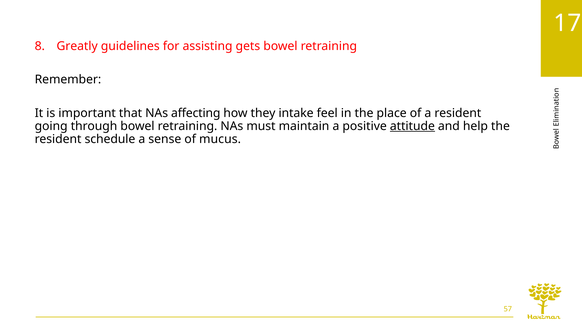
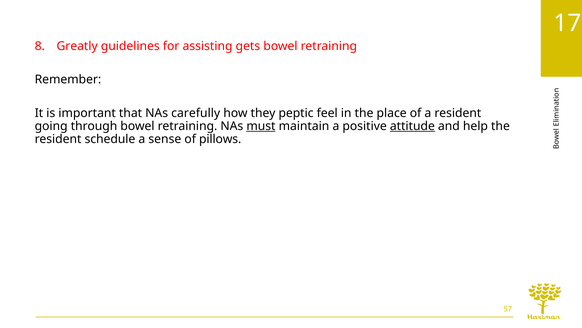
affecting: affecting -> carefully
intake: intake -> peptic
must underline: none -> present
mucus: mucus -> pillows
